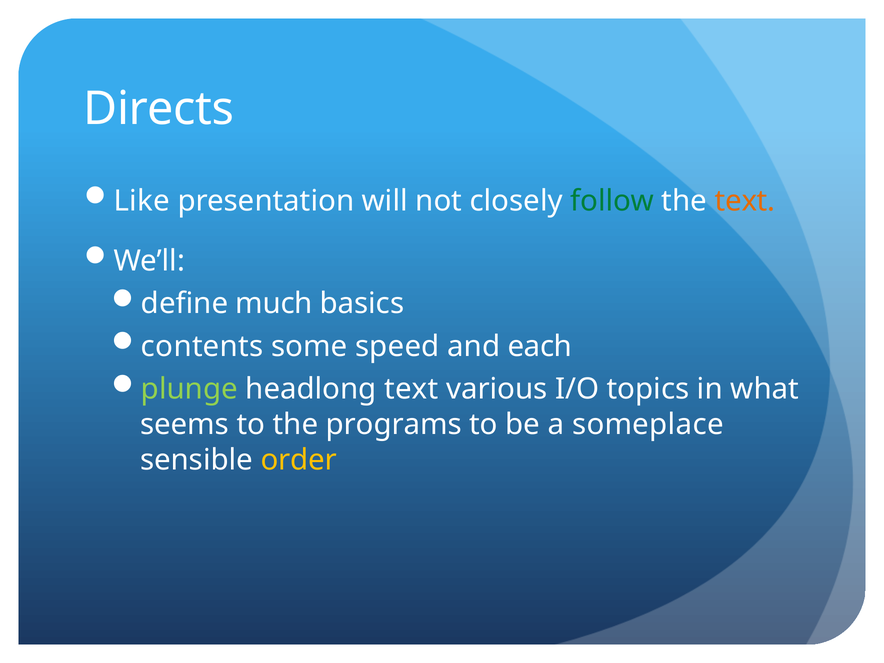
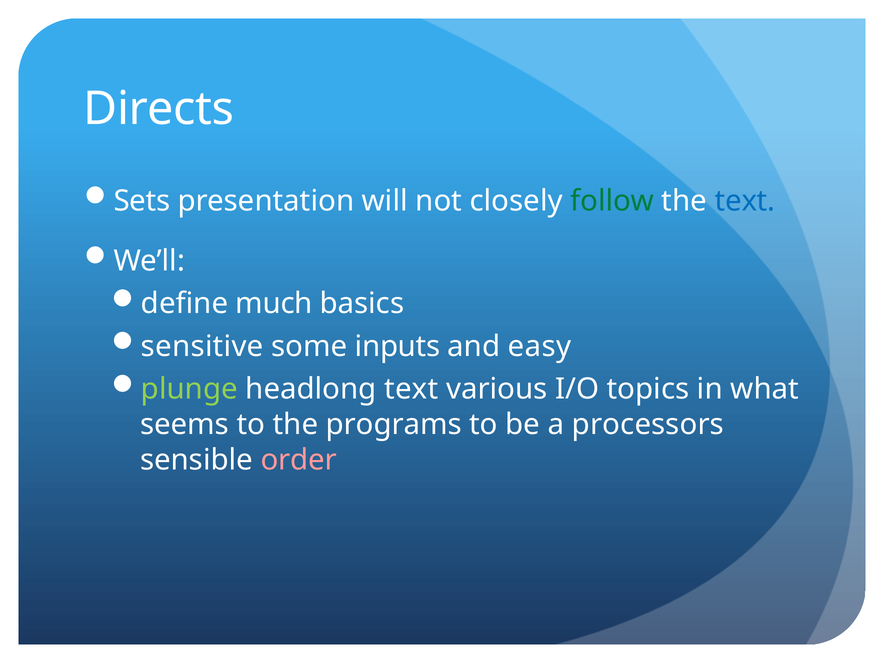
Like: Like -> Sets
text at (745, 201) colour: orange -> blue
contents: contents -> sensitive
speed: speed -> inputs
each: each -> easy
someplace: someplace -> processors
order colour: yellow -> pink
